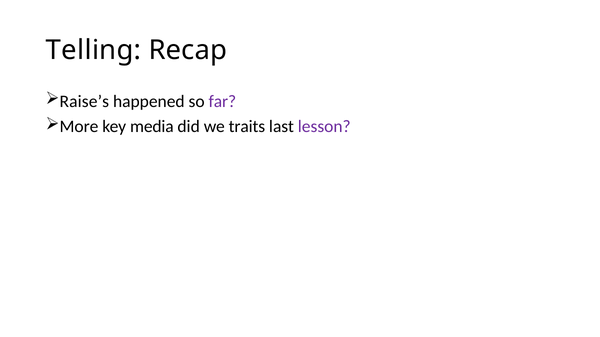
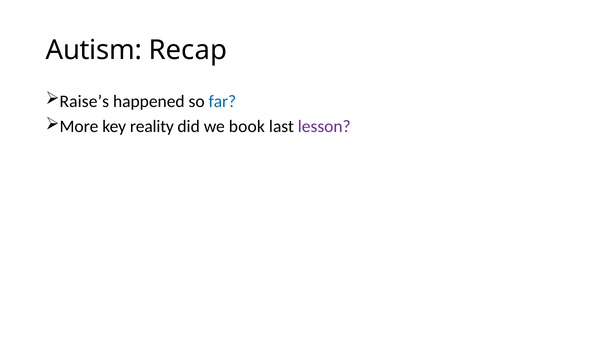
Telling: Telling -> Autism
far colour: purple -> blue
media: media -> reality
traits: traits -> book
